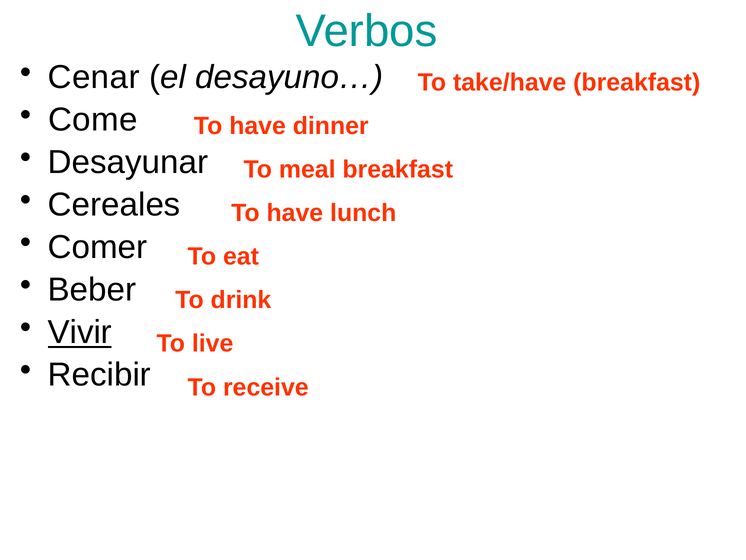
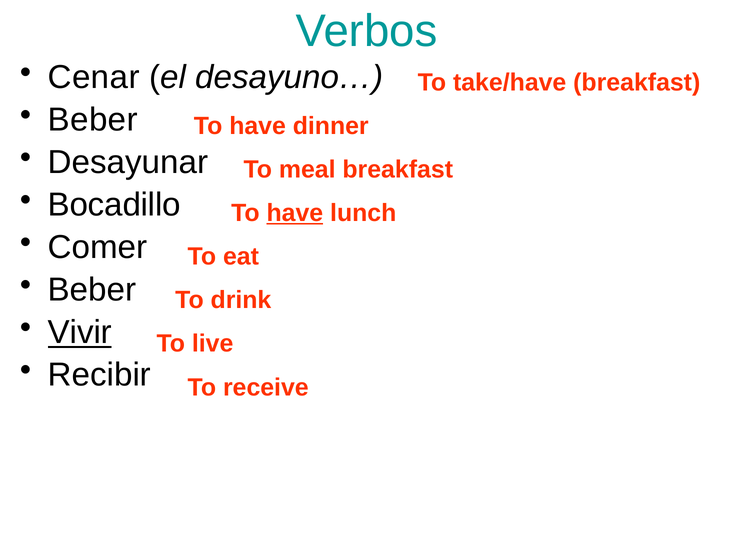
Come at (93, 120): Come -> Beber
Cereales: Cereales -> Bocadillo
have at (295, 213) underline: none -> present
